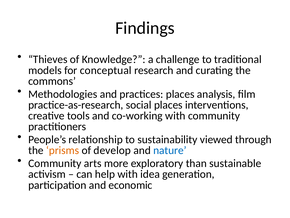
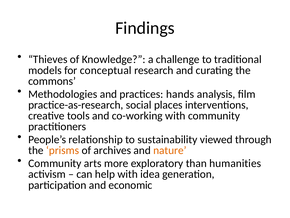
practices places: places -> hands
develop: develop -> archives
nature colour: blue -> orange
sustainable: sustainable -> humanities
